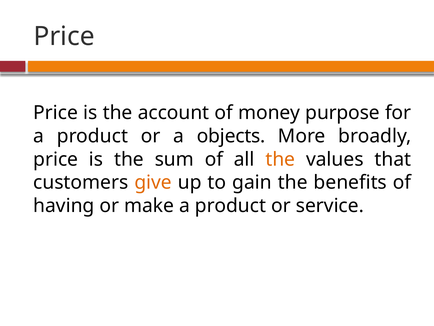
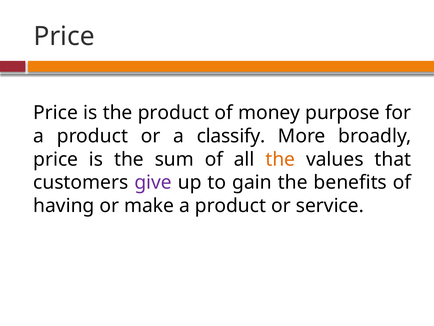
the account: account -> product
objects: objects -> classify
give colour: orange -> purple
